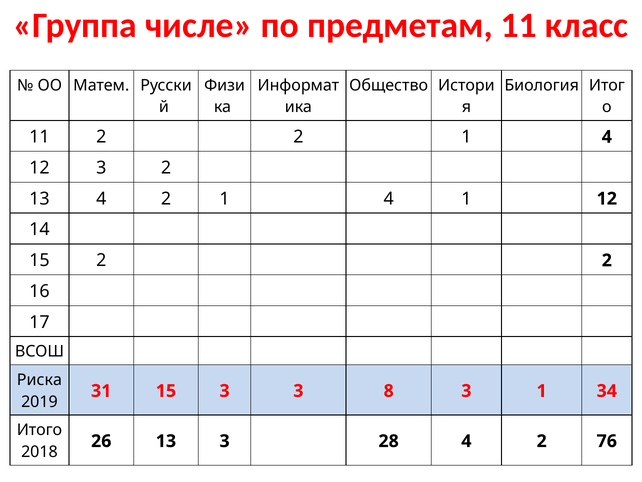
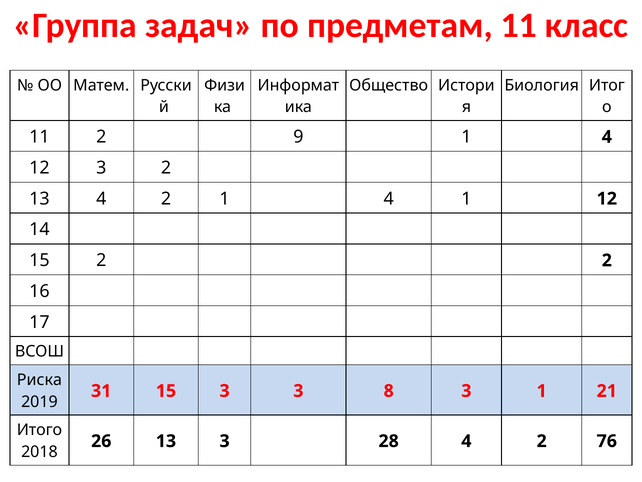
числе: числе -> задач
11 2 2: 2 -> 9
34: 34 -> 21
